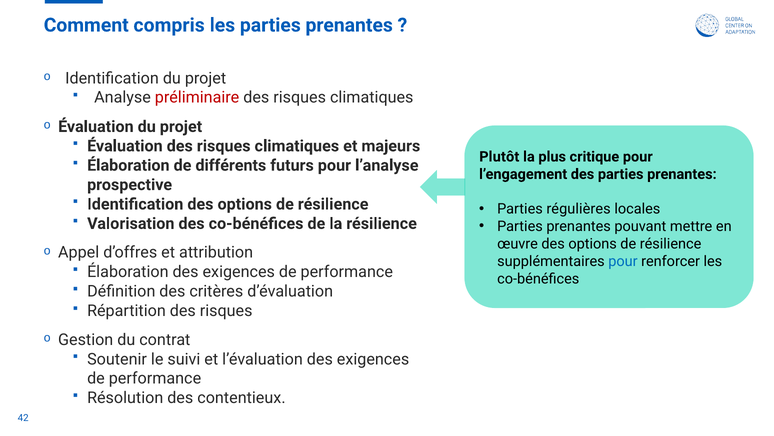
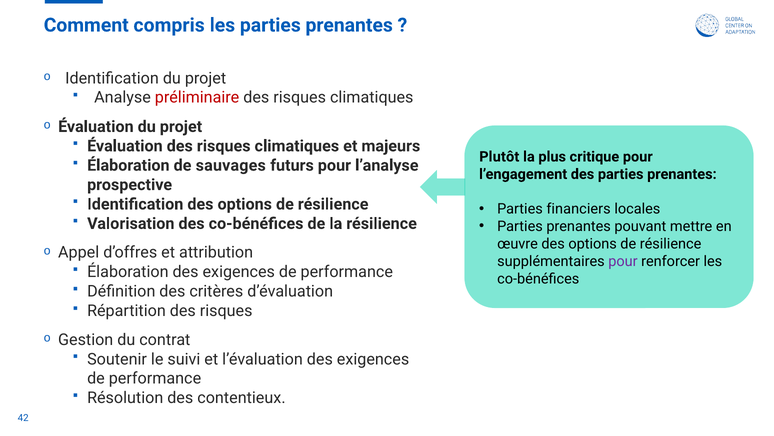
différents: différents -> sauvages
régulières: régulières -> financiers
pour at (623, 261) colour: blue -> purple
